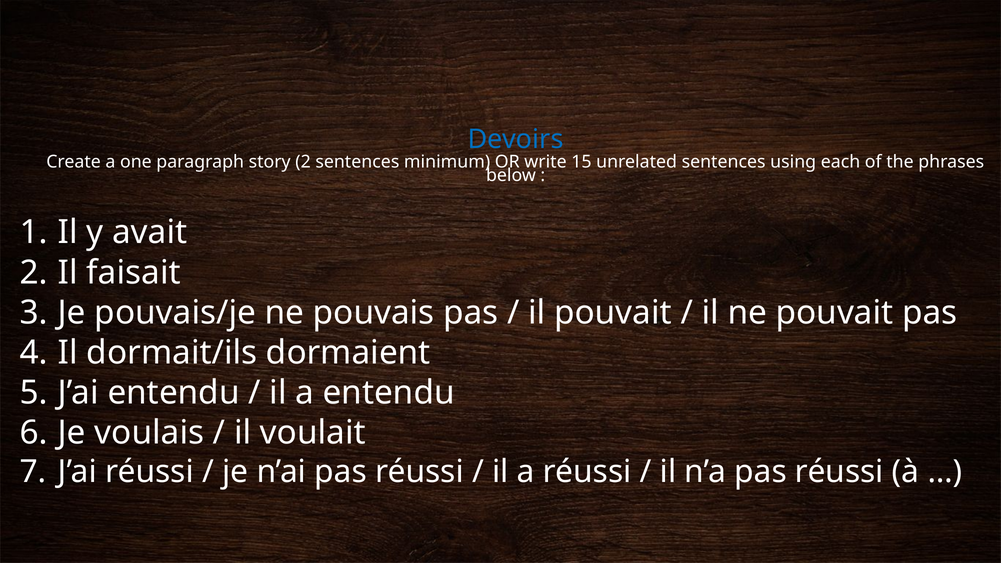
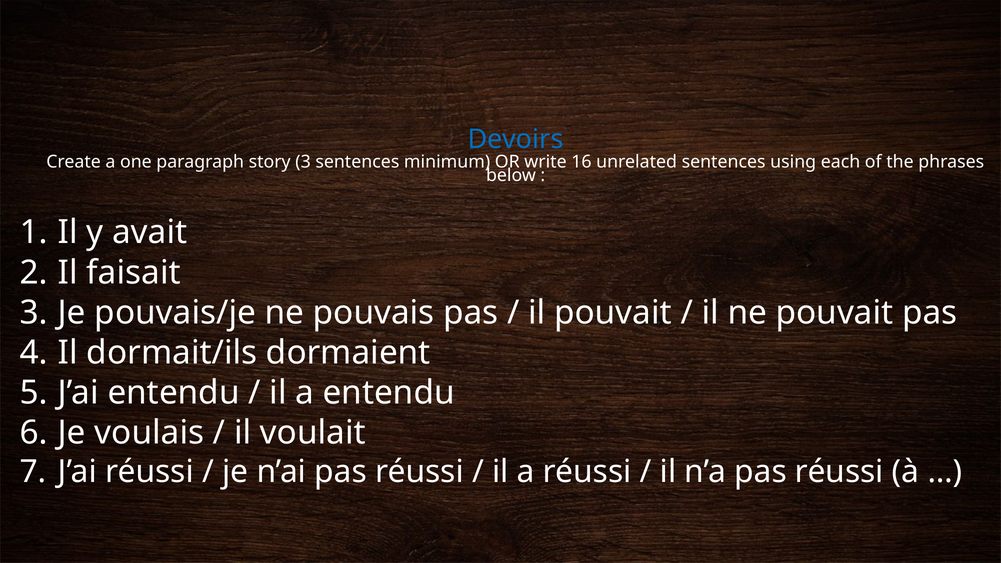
story 2: 2 -> 3
15: 15 -> 16
